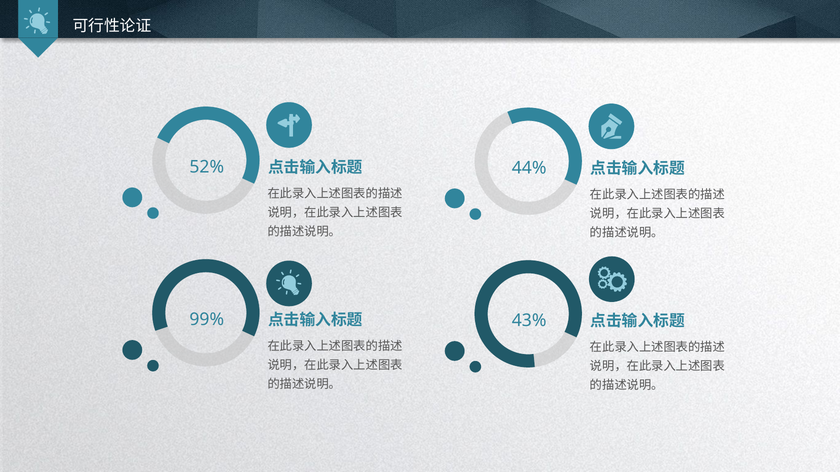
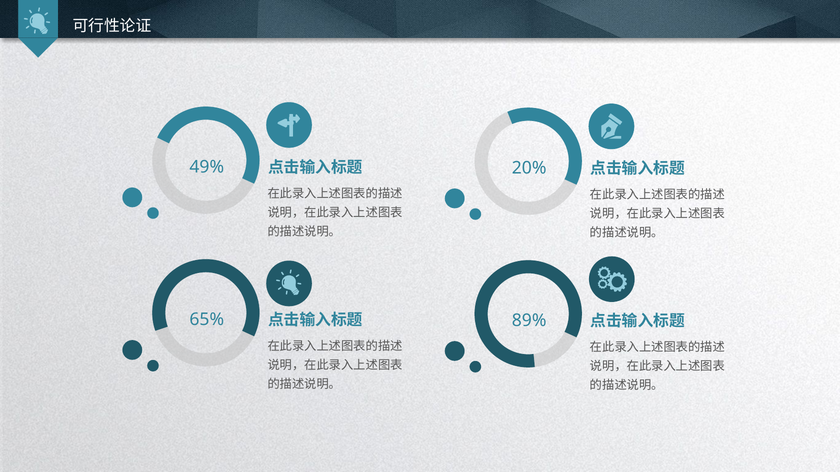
52%: 52% -> 49%
44%: 44% -> 20%
99%: 99% -> 65%
43%: 43% -> 89%
